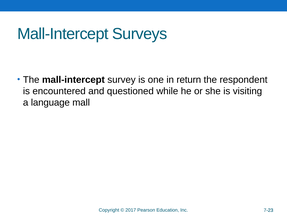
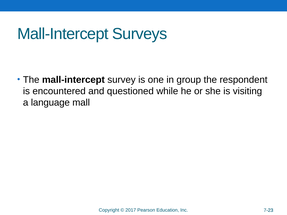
return: return -> group
